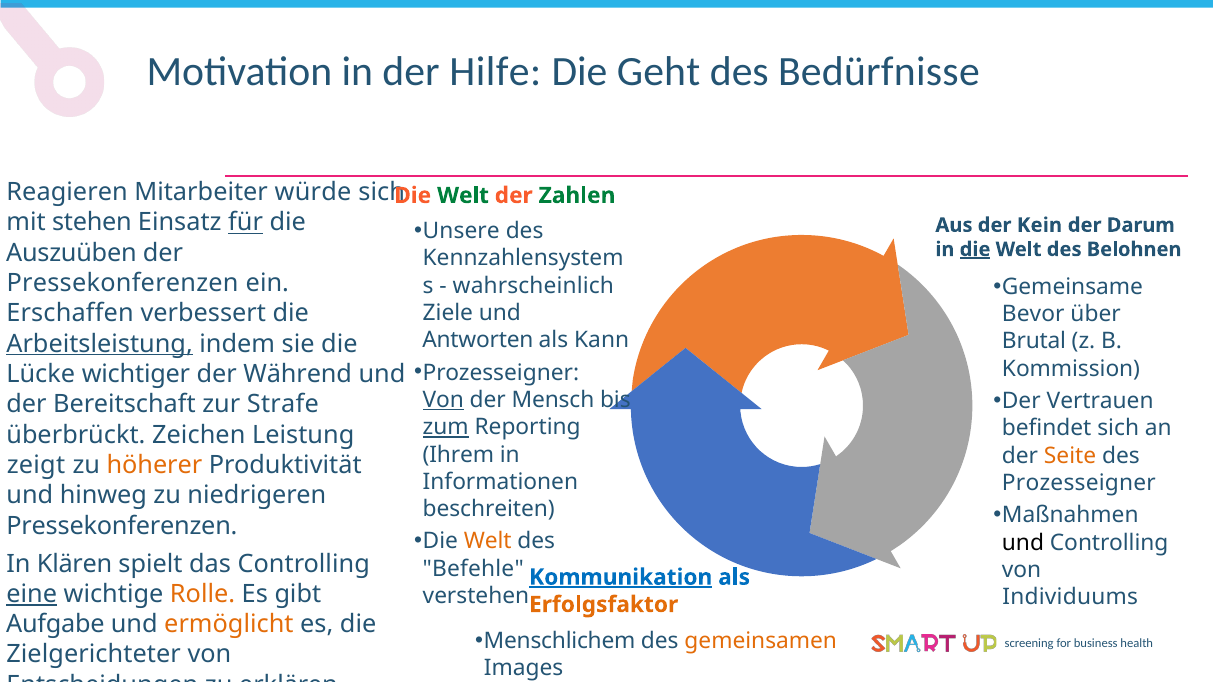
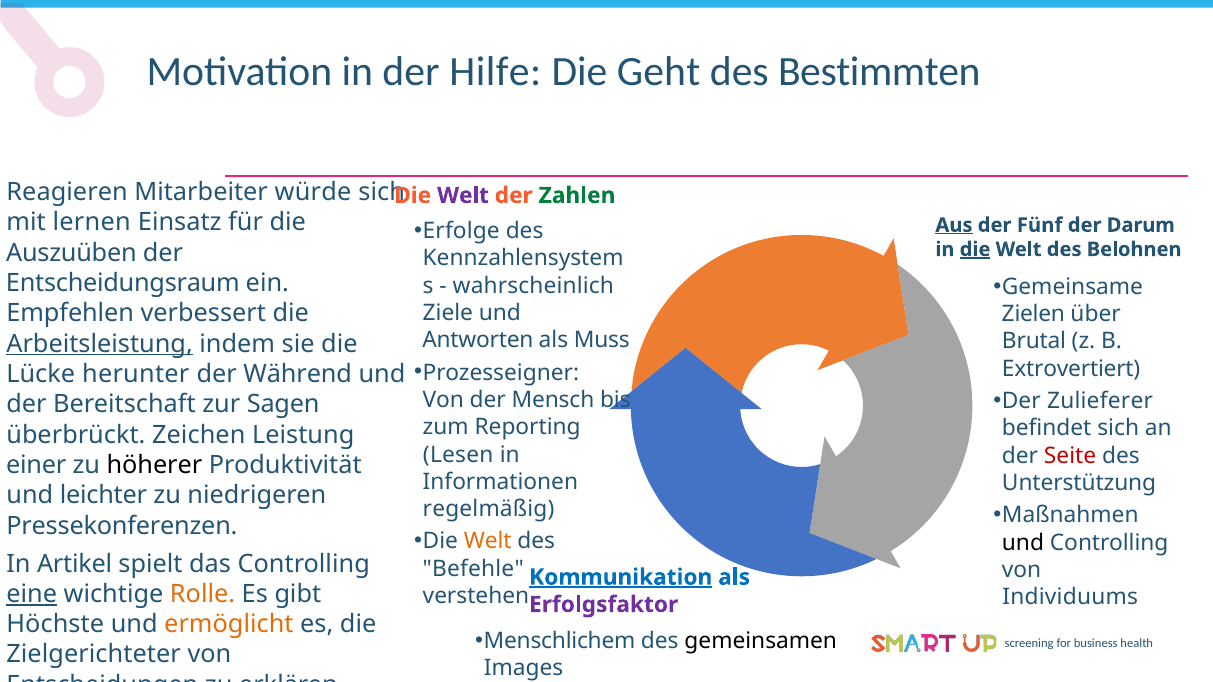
Bedürfnisse: Bedürfnisse -> Bestimmten
Welt at (463, 196) colour: green -> purple
stehen: stehen -> lernen
für underline: present -> none
Unsere: Unsere -> Erfolge
Aus underline: none -> present
Kein: Kein -> Fünf
Pressekonferenzen at (123, 283): Pressekonferenzen -> Entscheidungsraum
Erschaffen: Erschaffen -> Empfehlen
Bevor: Bevor -> Zielen
Kann: Kann -> Muss
Kommission: Kommission -> Extrovertiert
wichtiger: wichtiger -> herunter
Vertrauen: Vertrauen -> Zulieferer
Von at (443, 400) underline: present -> none
Strafe: Strafe -> Sagen
zum underline: present -> none
Ihrem: Ihrem -> Lesen
Seite colour: orange -> red
zeigt: zeigt -> einer
höherer colour: orange -> black
Prozesseigner at (1079, 483): Prozesseigner -> Unterstützung
hinweg: hinweg -> leichter
beschreiten: beschreiten -> regelmäßig
Klären: Klären -> Artikel
Erfolgsfaktor colour: orange -> purple
Aufgabe: Aufgabe -> Höchste
gemeinsamen colour: orange -> black
